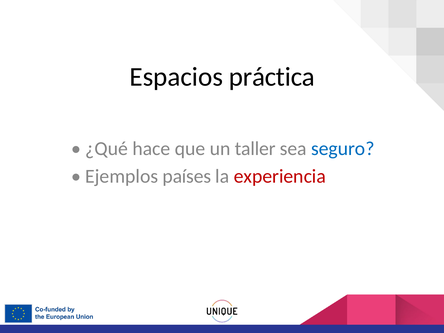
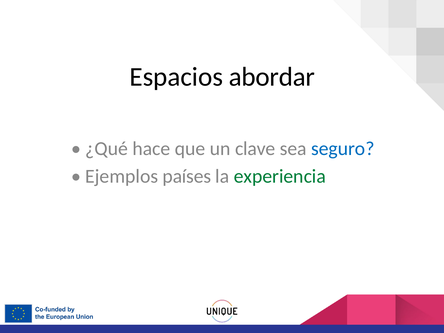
práctica: práctica -> abordar
taller: taller -> clave
experiencia colour: red -> green
